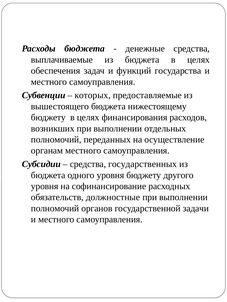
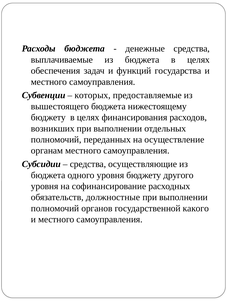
государственных: государственных -> осуществляющие
задачи: задачи -> какого
